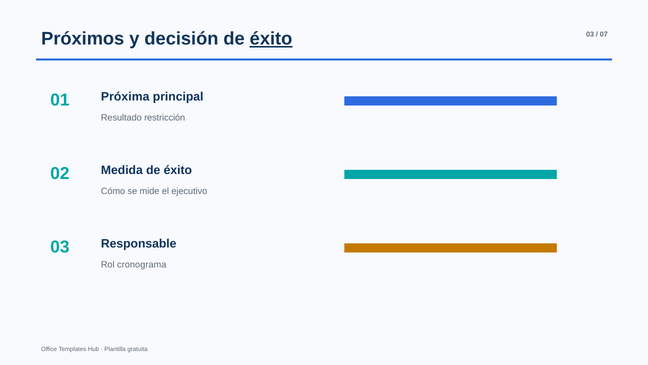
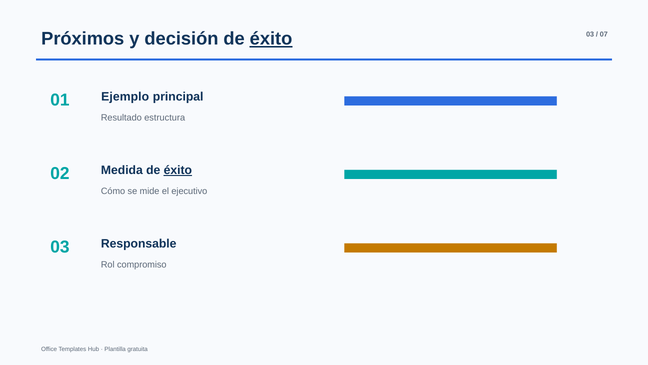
Próxima: Próxima -> Ejemplo
restricción: restricción -> estructura
éxito at (178, 170) underline: none -> present
cronograma: cronograma -> compromiso
